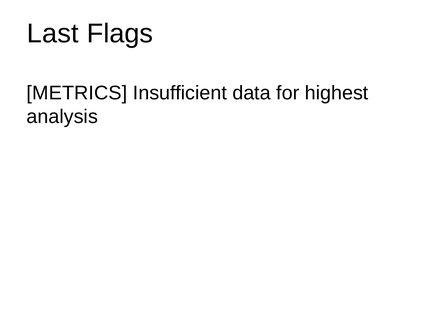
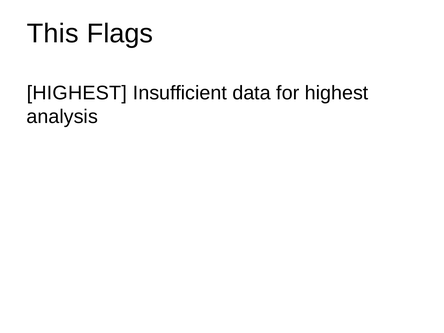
Last: Last -> This
METRICS at (77, 93): METRICS -> HIGHEST
